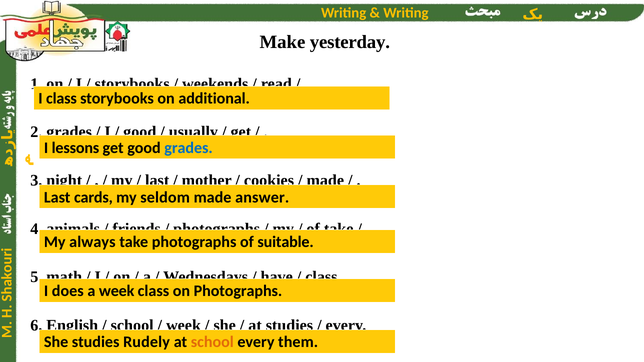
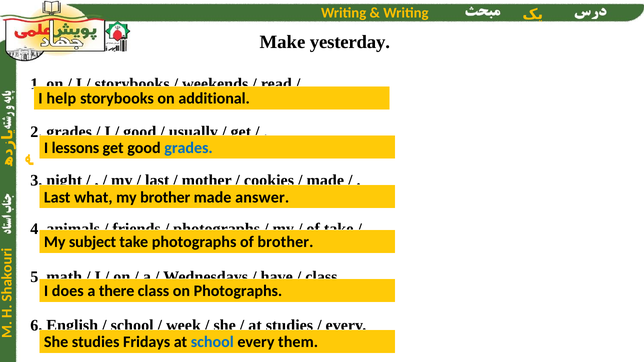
I class: class -> help
cards: cards -> what
my seldom: seldom -> brother
always: always -> subject
of suitable: suitable -> brother
a week: week -> there
Rudely: Rudely -> Fridays
school at (212, 342) colour: orange -> blue
